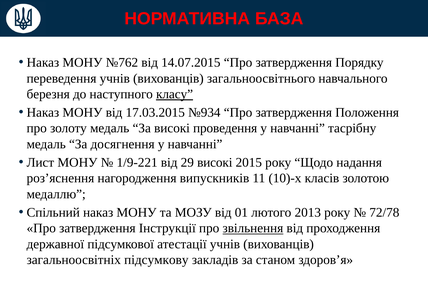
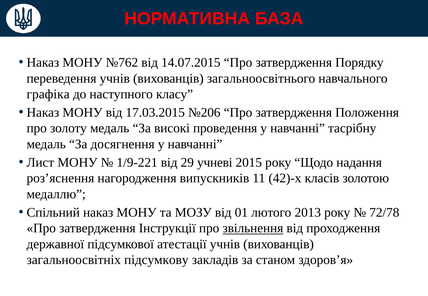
березня: березня -> графіка
класу underline: present -> none
№934: №934 -> №206
29 високі: високі -> учневі
10)-х: 10)-х -> 42)-х
